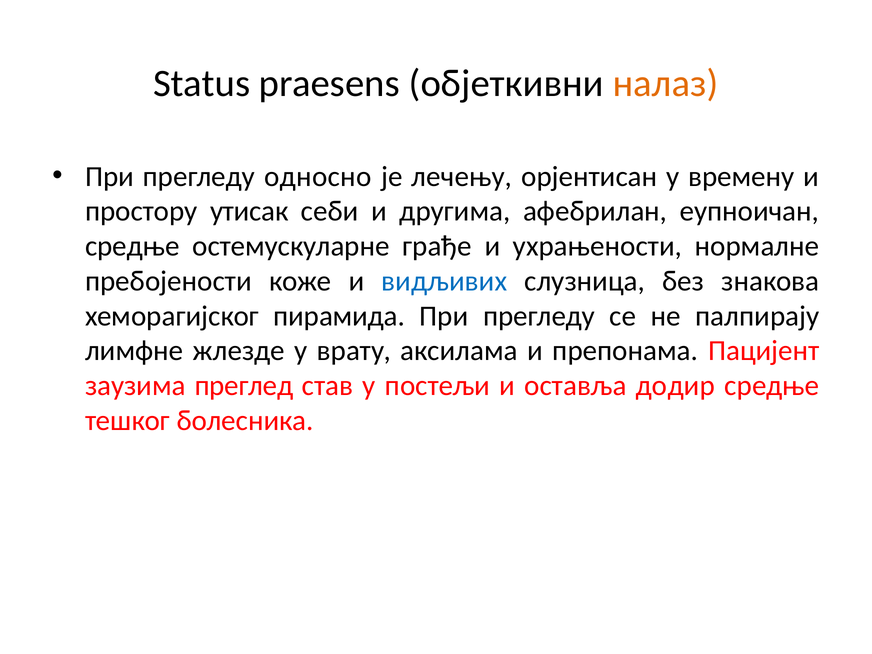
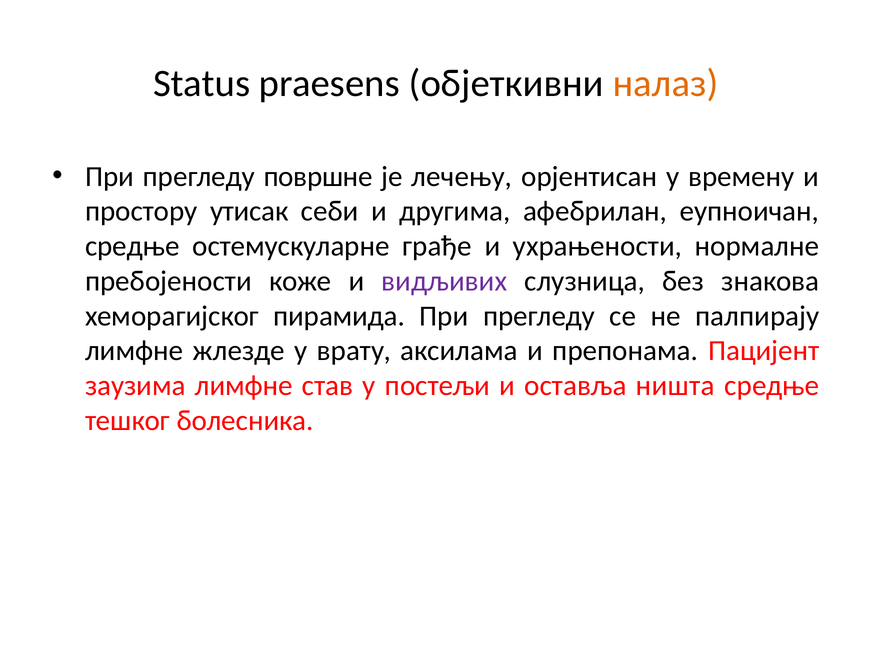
односно: односно -> површне
видљивих colour: blue -> purple
заузима преглед: преглед -> лимфне
додир: додир -> ништа
